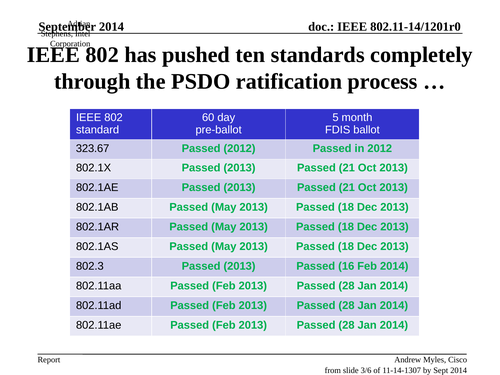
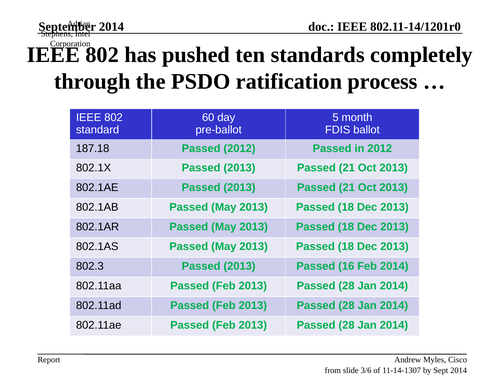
323.67: 323.67 -> 187.18
